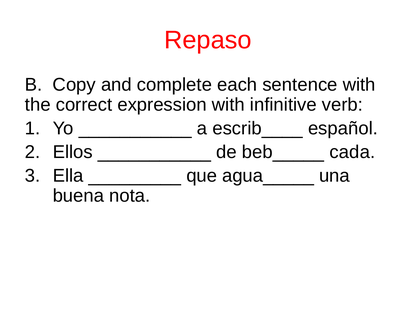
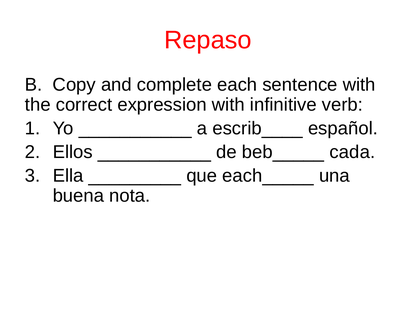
agua_____: agua_____ -> each_____
